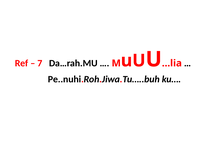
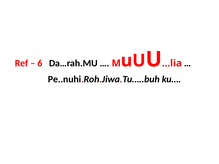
7: 7 -> 6
